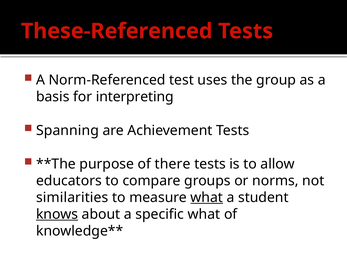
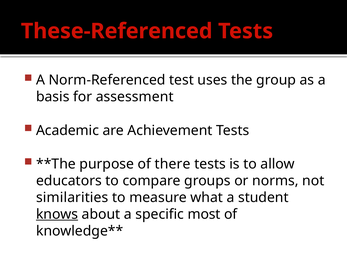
interpreting: interpreting -> assessment
Spanning: Spanning -> Academic
what at (207, 198) underline: present -> none
specific what: what -> most
